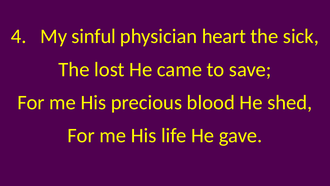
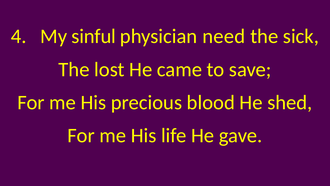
heart: heart -> need
